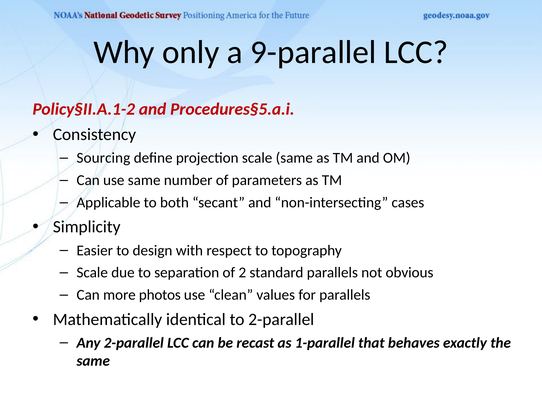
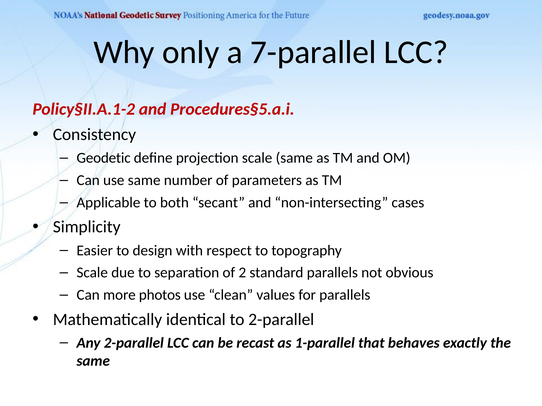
9-parallel: 9-parallel -> 7-parallel
Sourcing: Sourcing -> Geodetic
